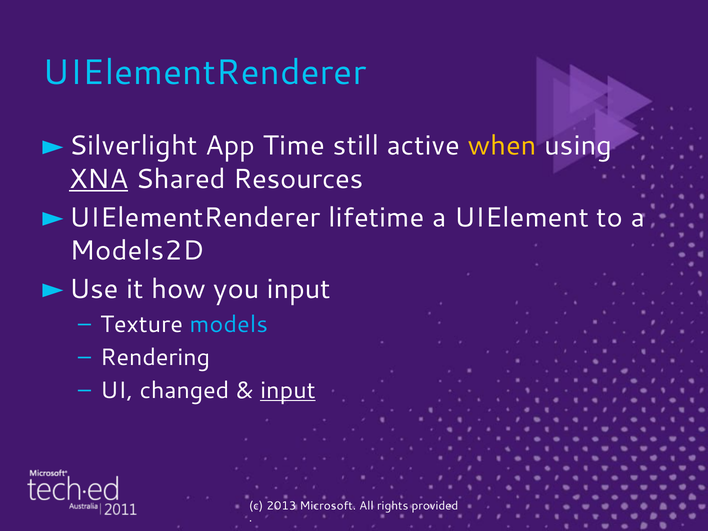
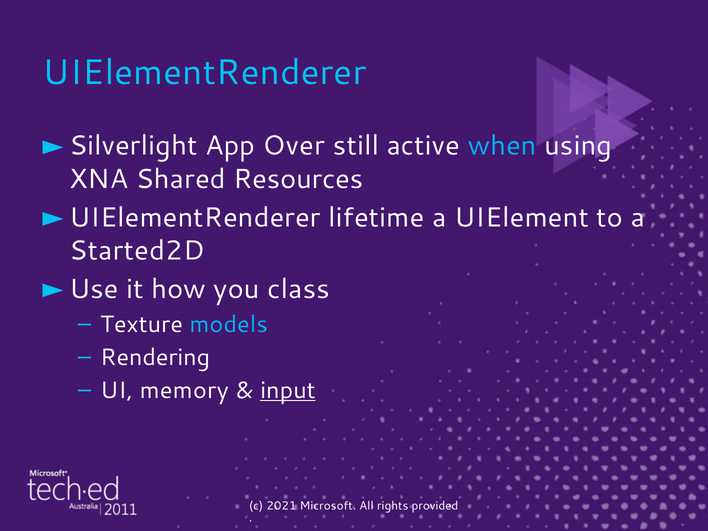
Time: Time -> Over
when colour: yellow -> light blue
XNA underline: present -> none
Models2D: Models2D -> Started2D
you input: input -> class
changed: changed -> memory
2013: 2013 -> 2021
